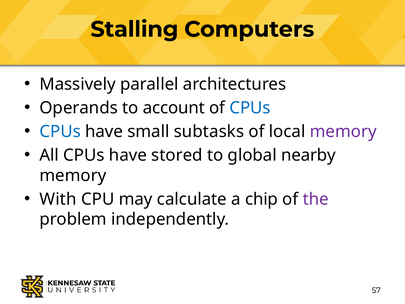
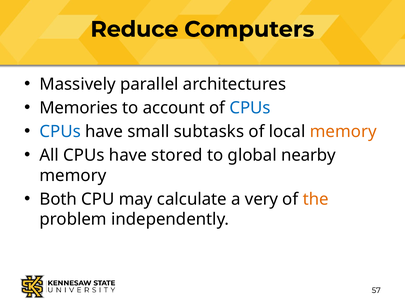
Stalling: Stalling -> Reduce
Operands: Operands -> Memories
memory at (343, 131) colour: purple -> orange
With: With -> Both
chip: chip -> very
the colour: purple -> orange
